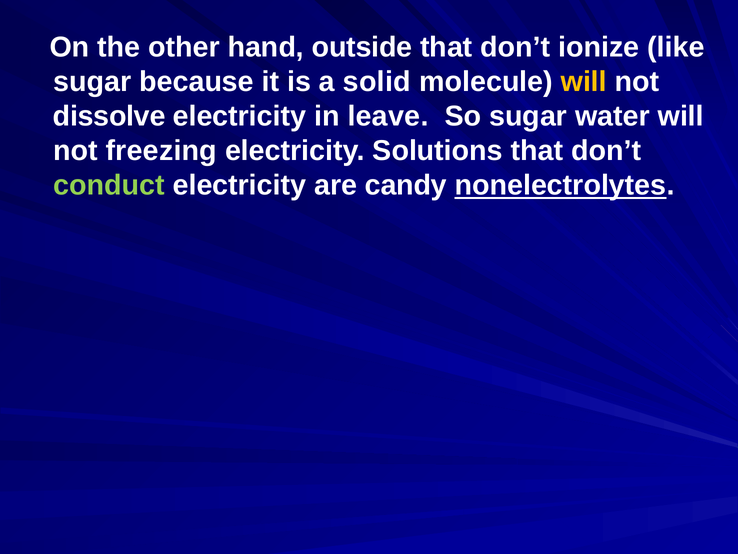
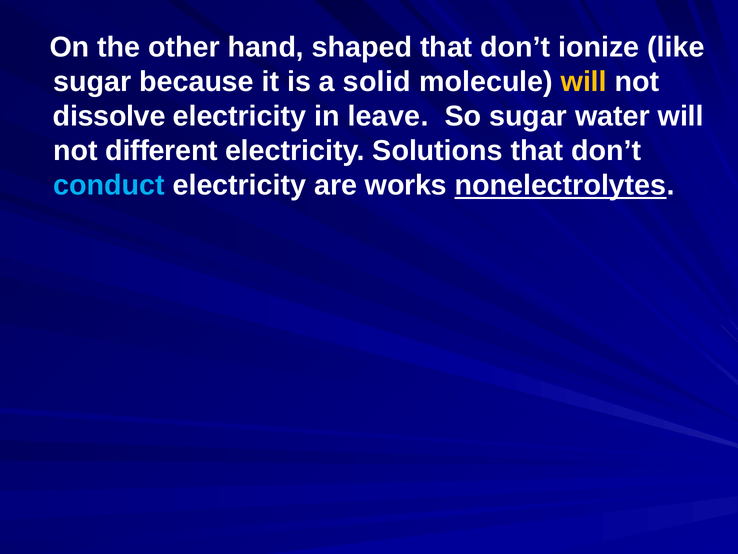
outside: outside -> shaped
freezing: freezing -> different
conduct colour: light green -> light blue
candy: candy -> works
